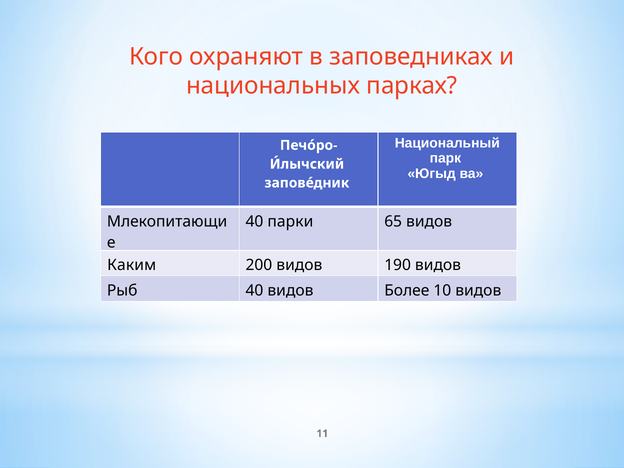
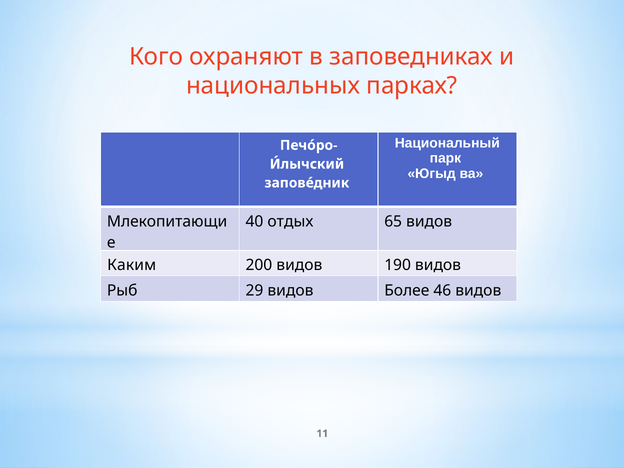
парки: парки -> отдых
Рыб 40: 40 -> 29
10: 10 -> 46
